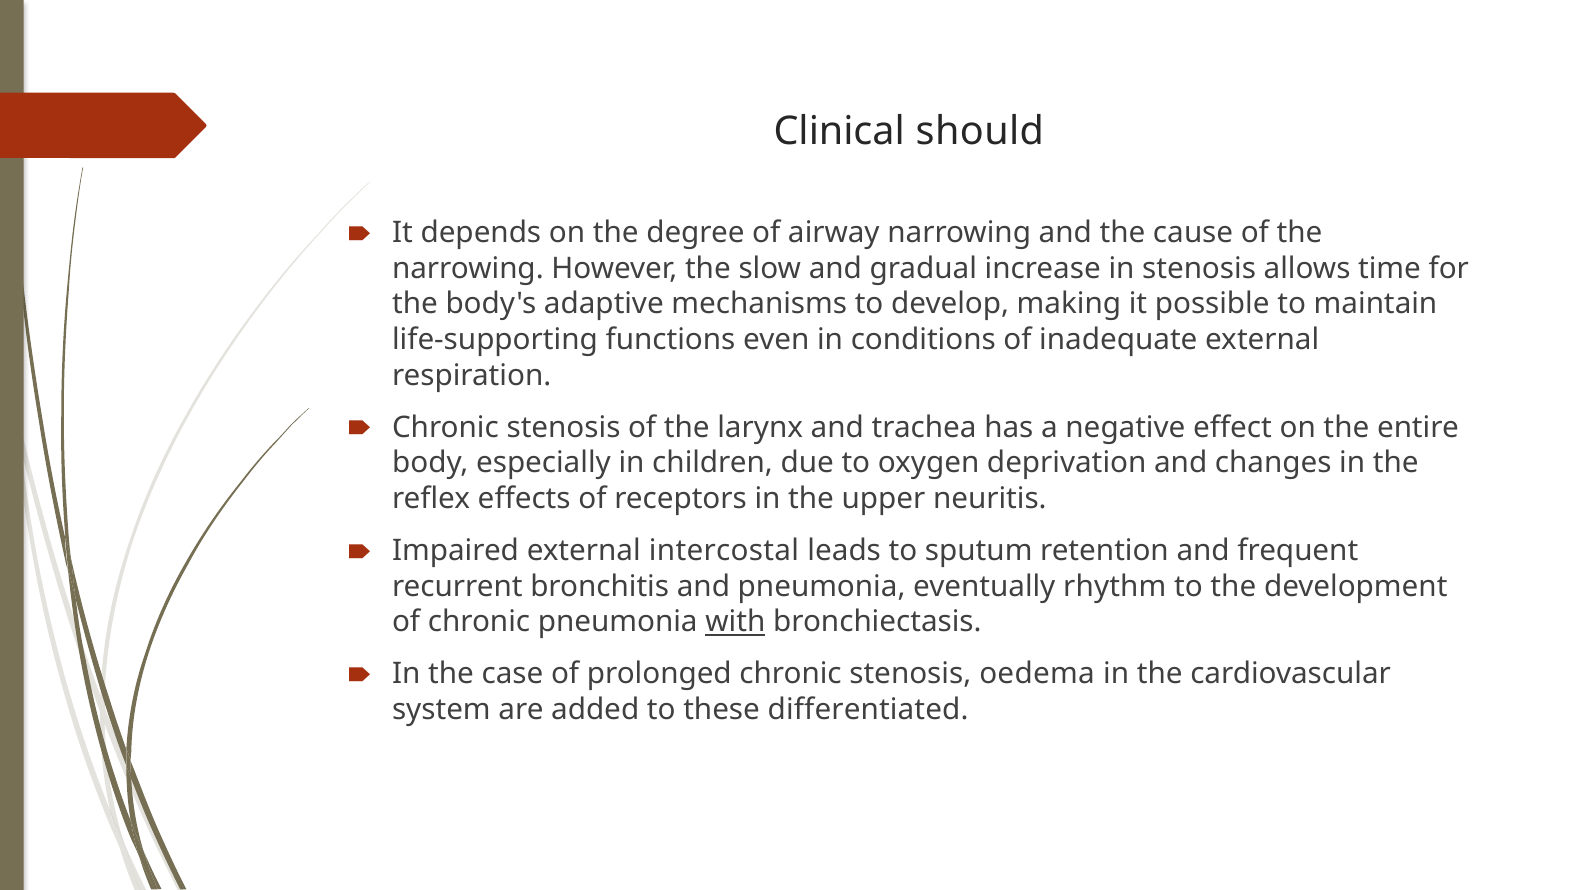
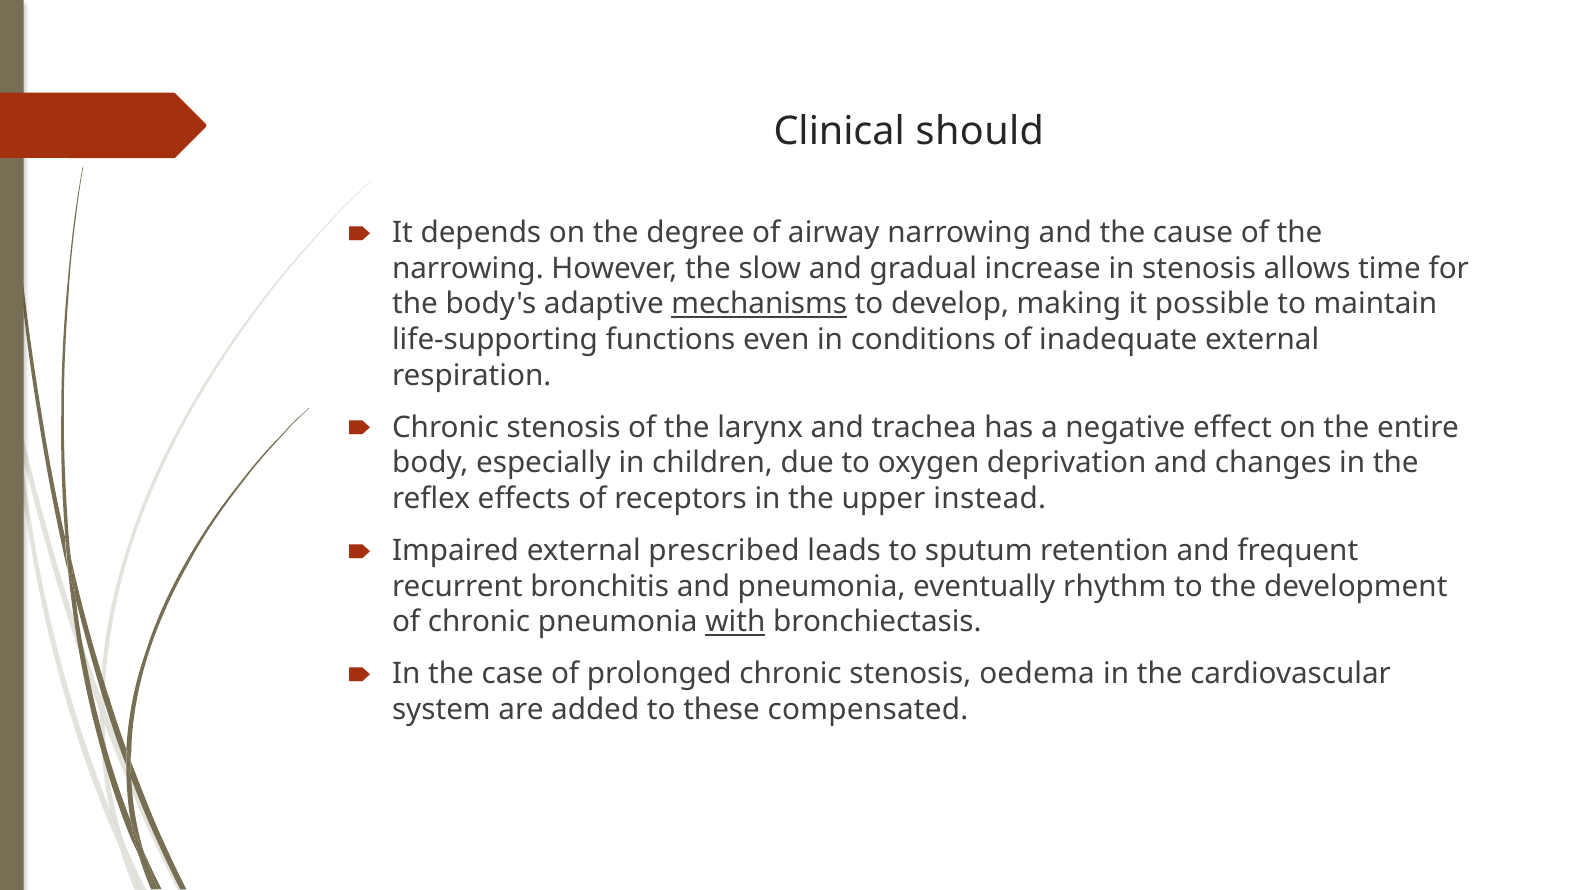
mechanisms underline: none -> present
neuritis: neuritis -> instead
intercostal: intercostal -> prescribed
differentiated: differentiated -> compensated
